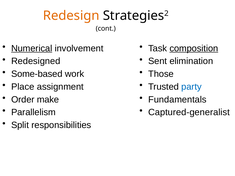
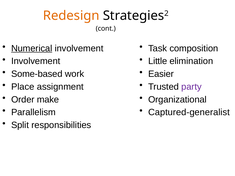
composition underline: present -> none
Redesigned at (36, 61): Redesigned -> Involvement
Sent: Sent -> Little
Those: Those -> Easier
party colour: blue -> purple
Fundamentals: Fundamentals -> Organizational
